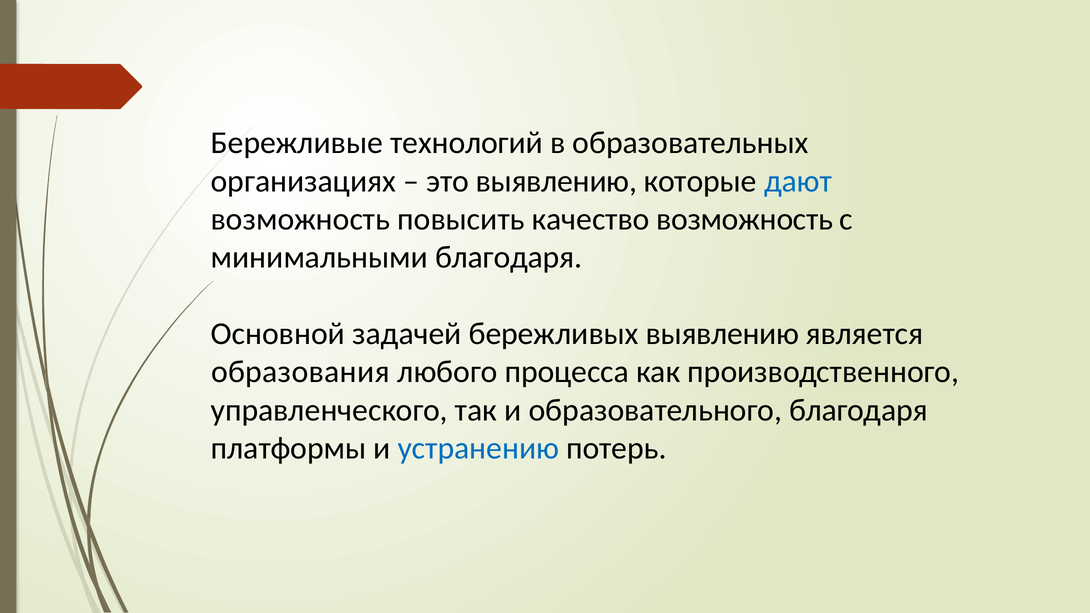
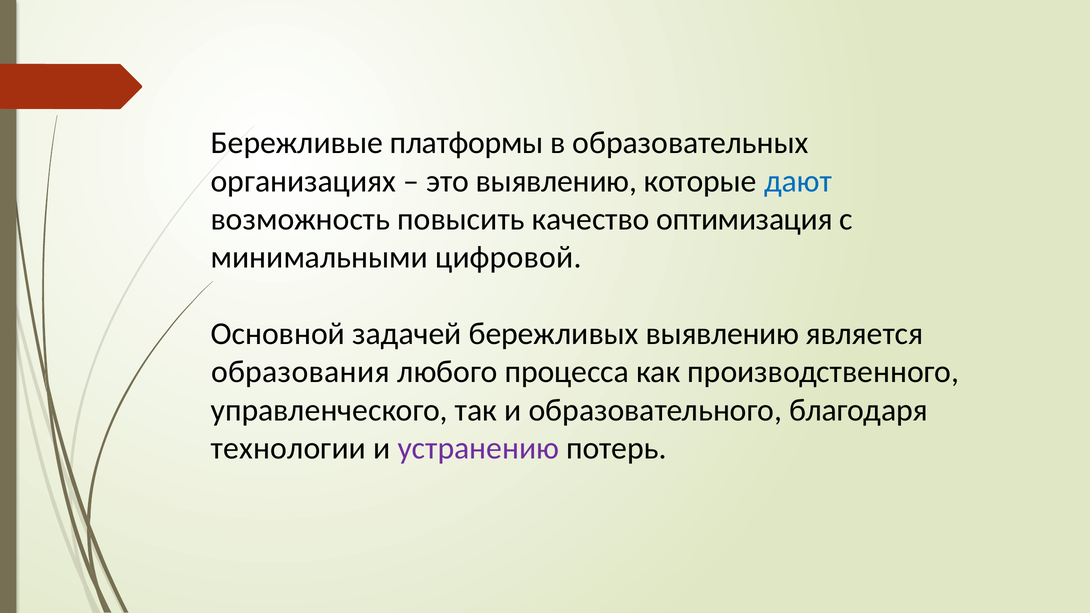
технологий: технологий -> платформы
качество возможность: возможность -> оптимизация
минимальными благодаря: благодаря -> цифровой
платформы: платформы -> технологии
устранению colour: blue -> purple
